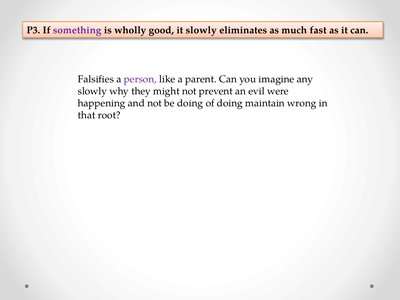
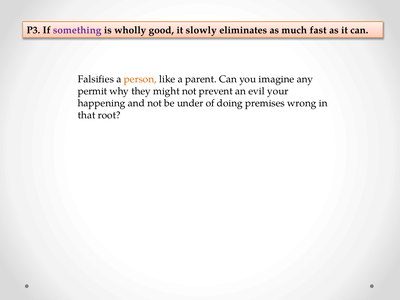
person colour: purple -> orange
slowly at (92, 91): slowly -> permit
were: were -> your
be doing: doing -> under
maintain: maintain -> premises
